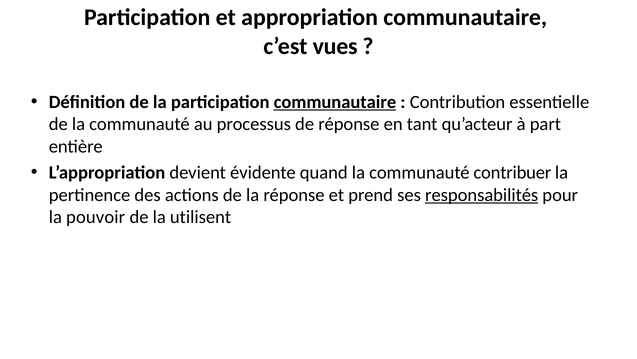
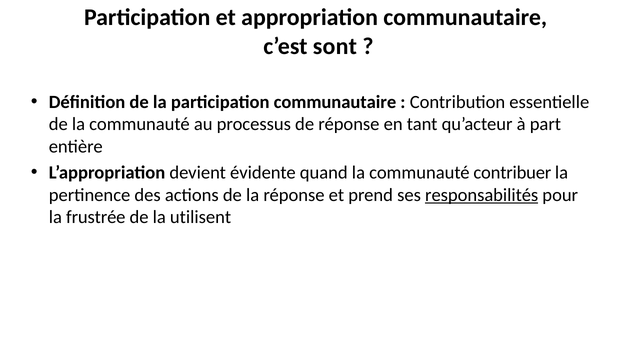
vues: vues -> sont
communautaire at (335, 102) underline: present -> none
pouvoir: pouvoir -> frustrée
